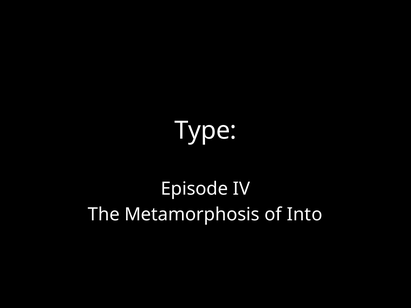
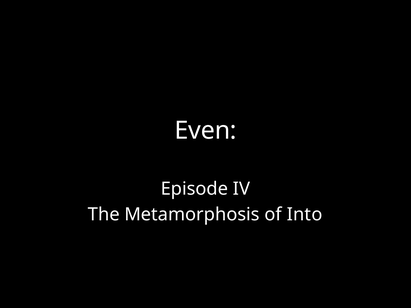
Type: Type -> Even
